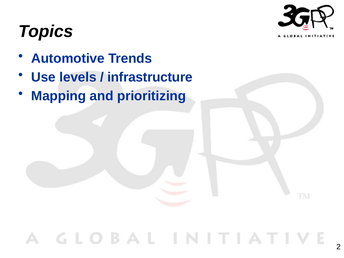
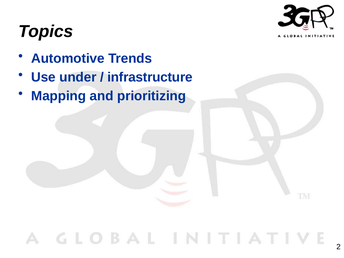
levels: levels -> under
